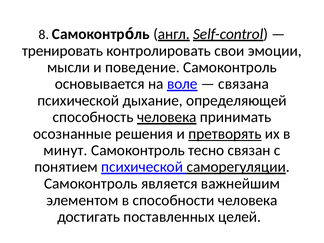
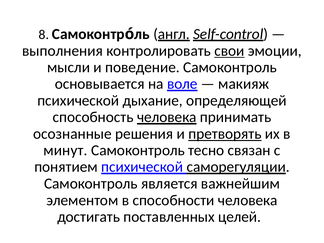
тренировать: тренировать -> выполнения
свои underline: none -> present
связана: связана -> макияж
